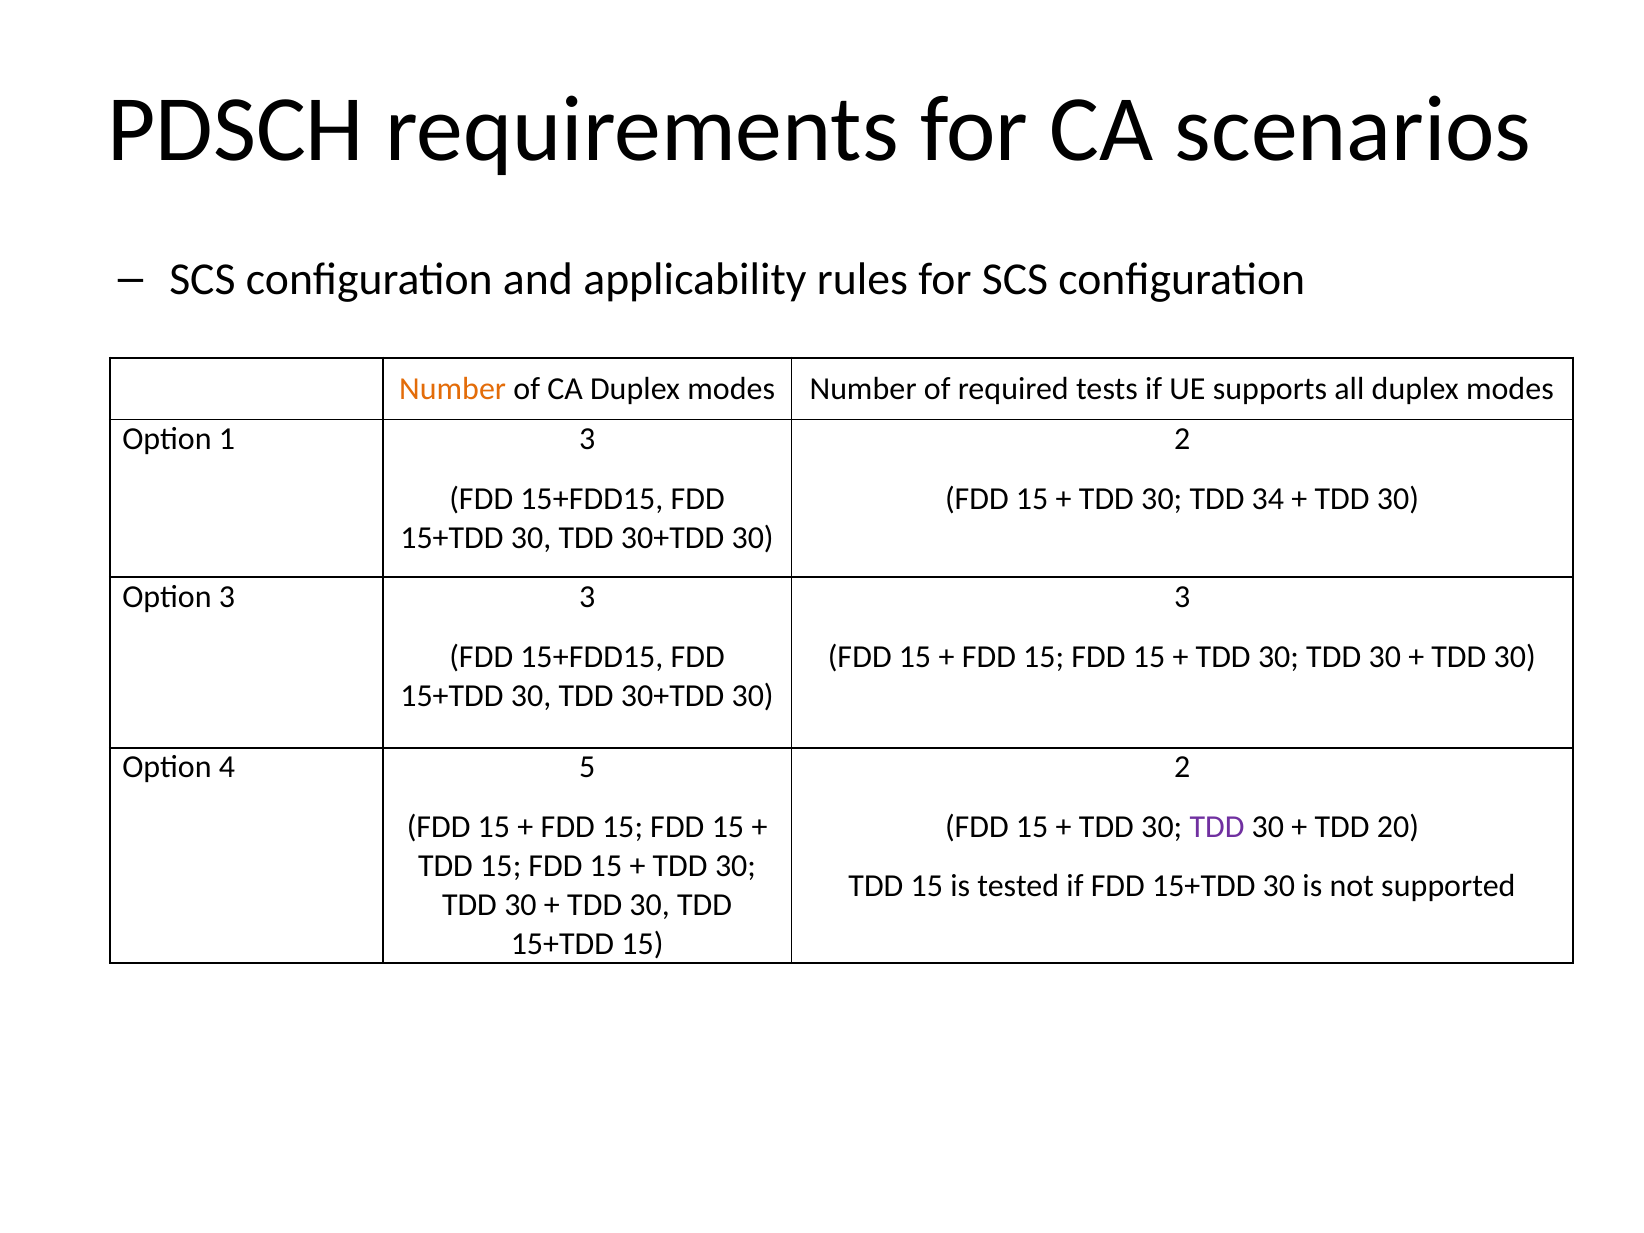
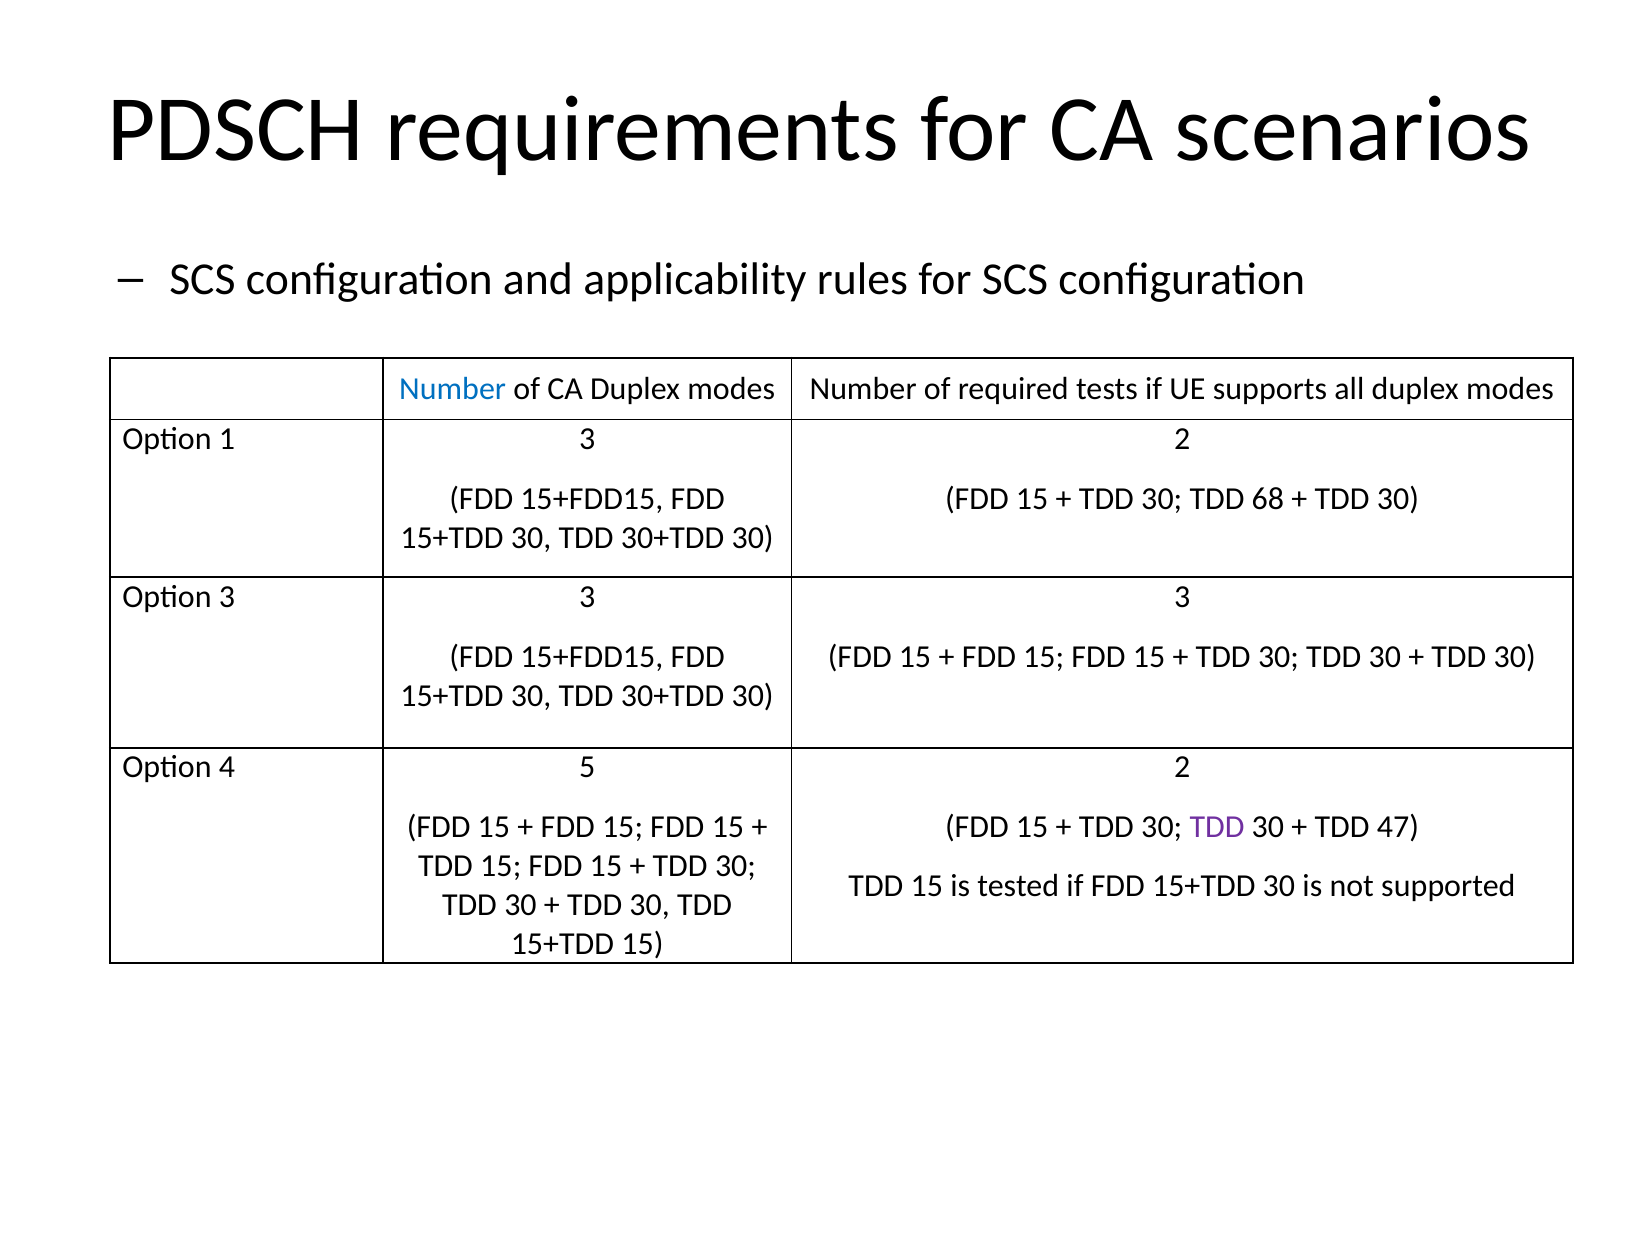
Number at (453, 389) colour: orange -> blue
34: 34 -> 68
20: 20 -> 47
